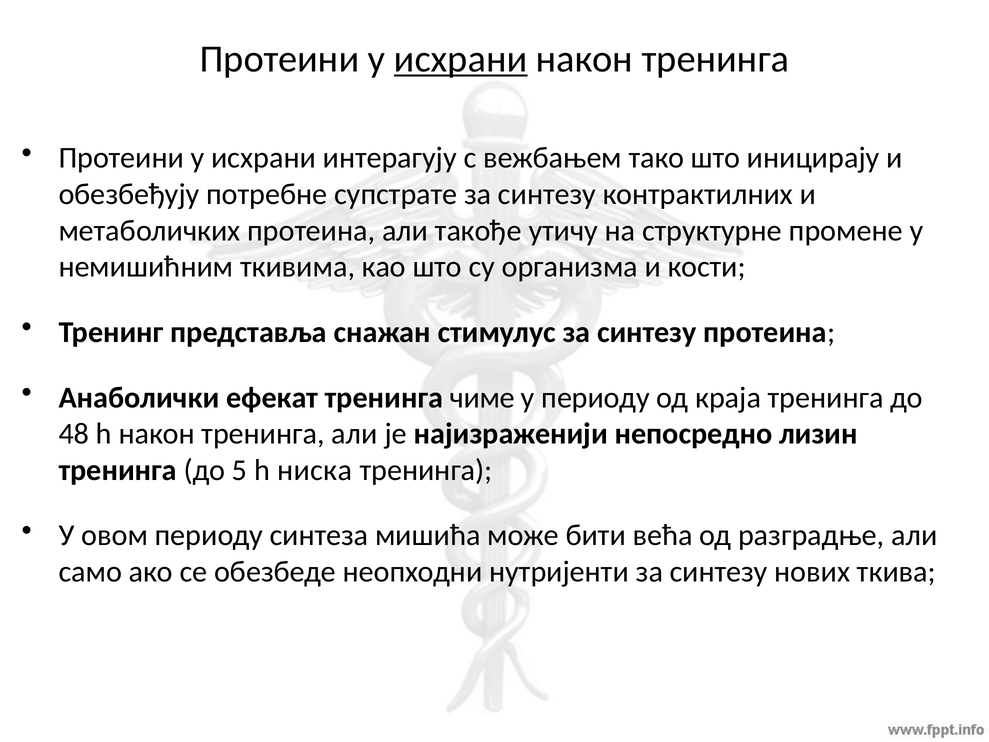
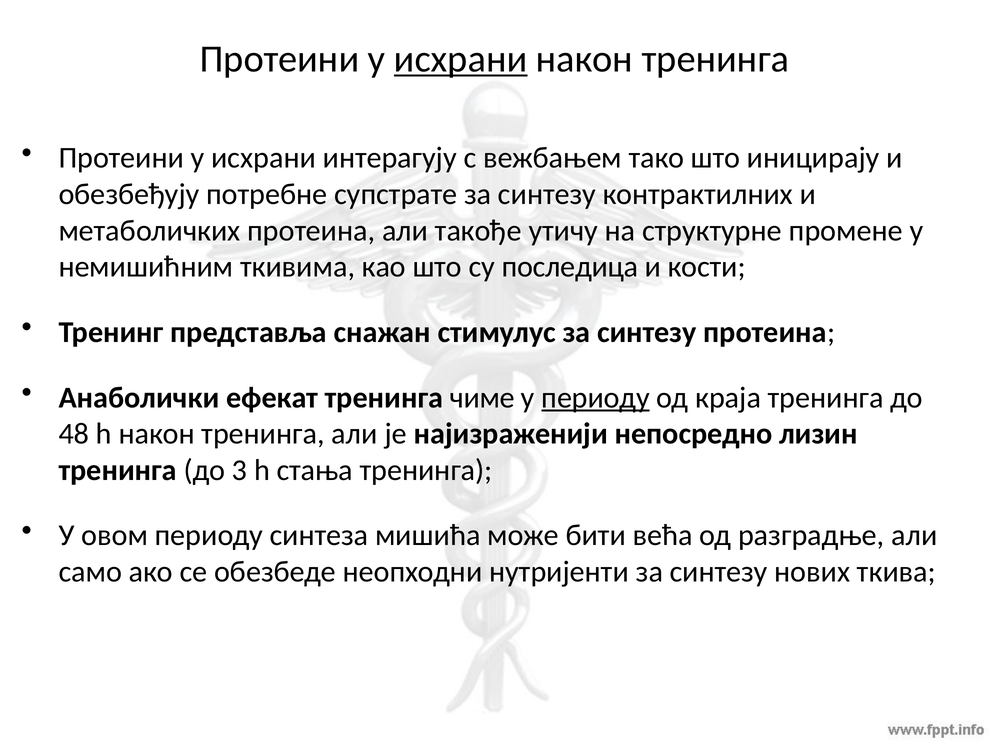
организма: организма -> последица
периоду at (596, 397) underline: none -> present
5: 5 -> 3
ниска: ниска -> стања
